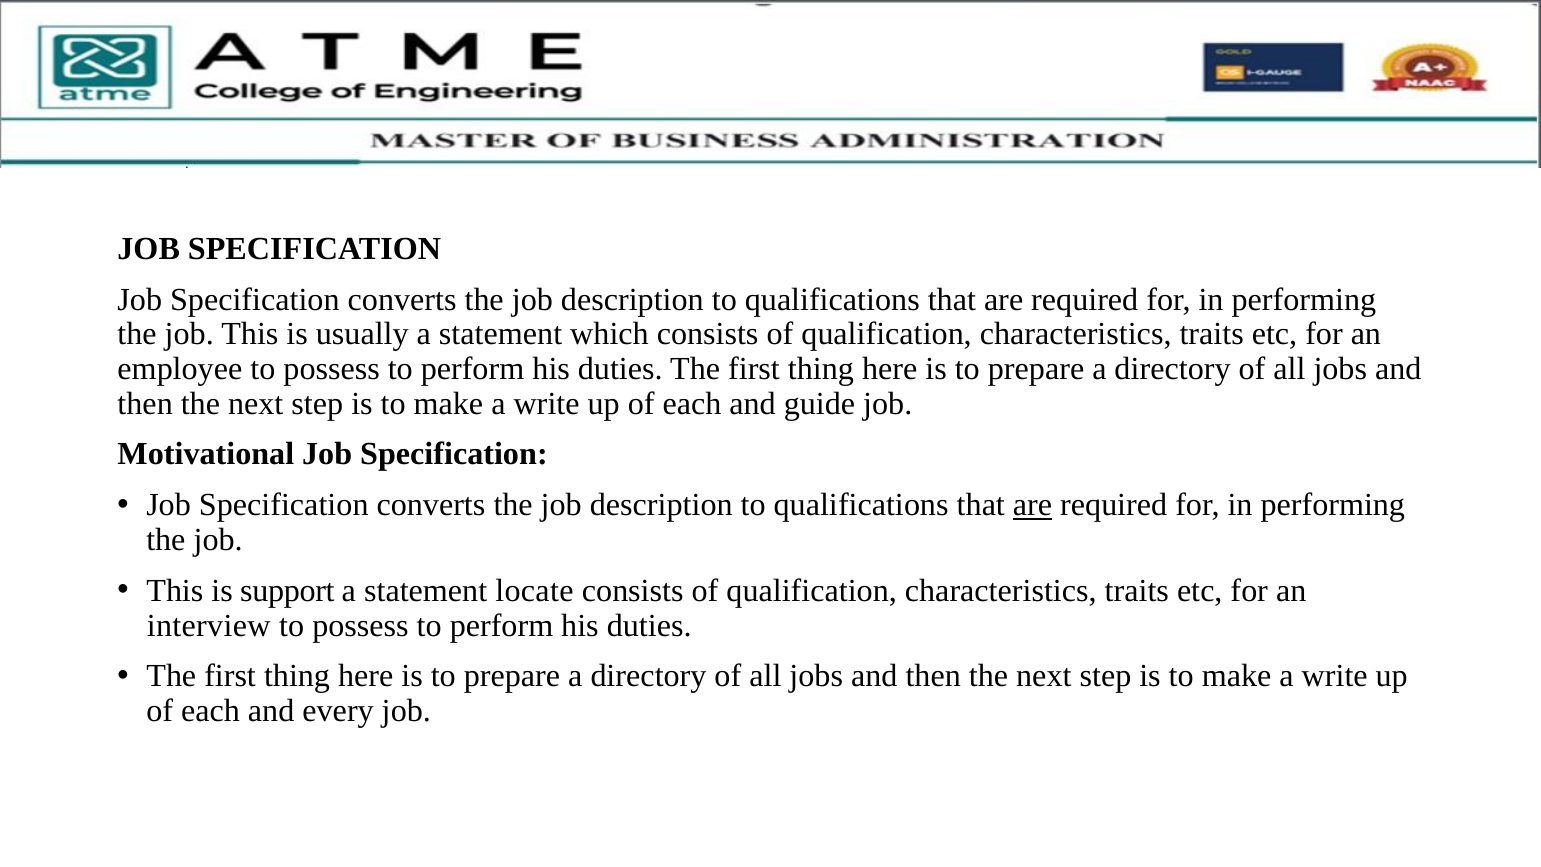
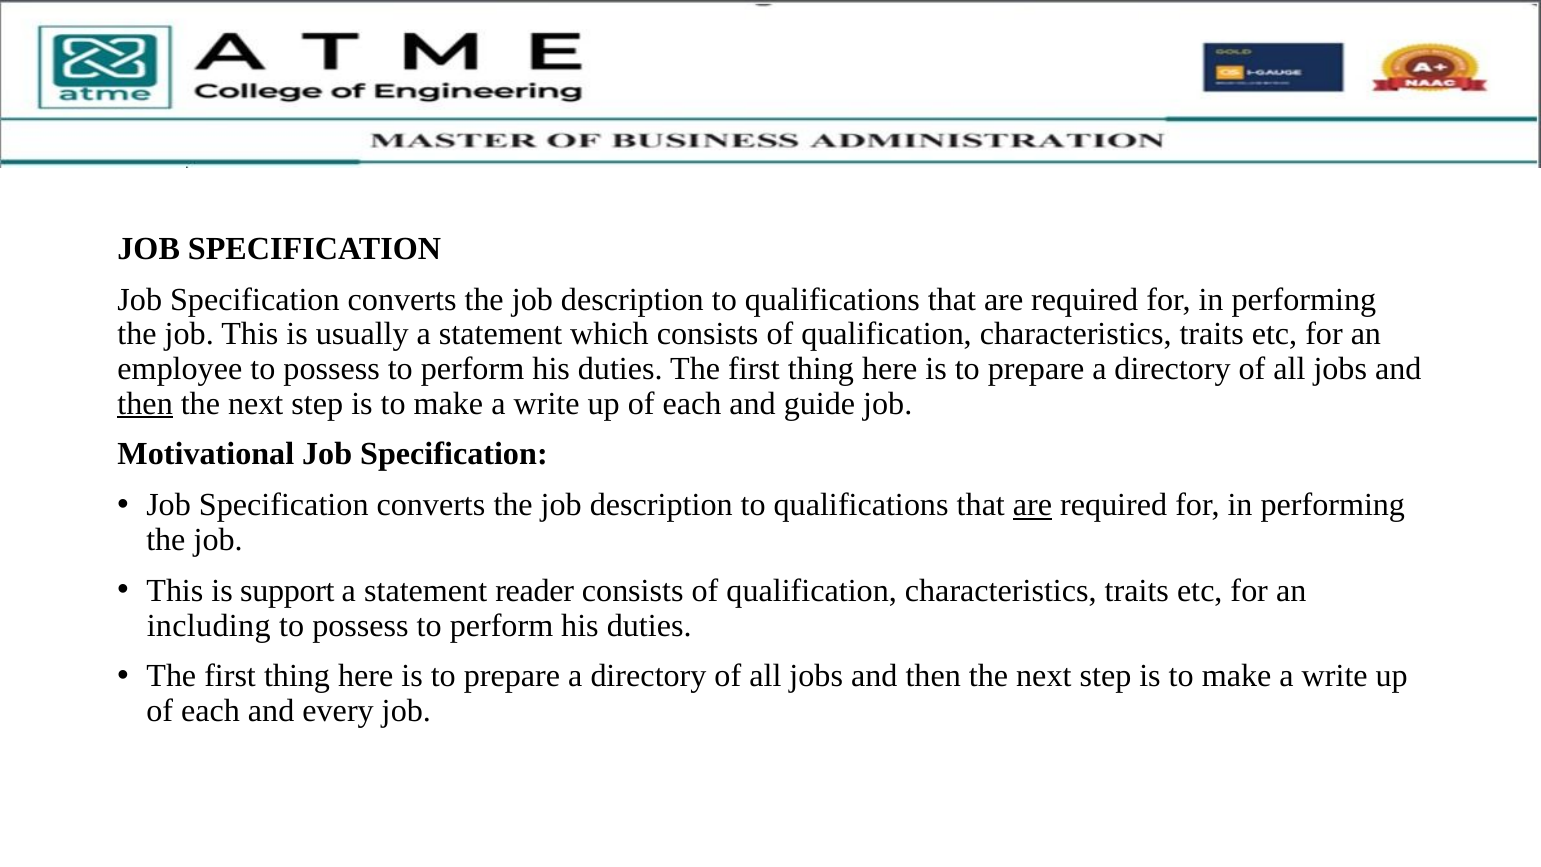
then at (145, 404) underline: none -> present
locate: locate -> reader
interview: interview -> including
